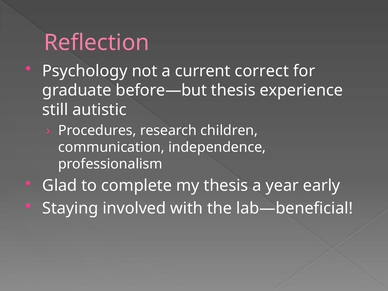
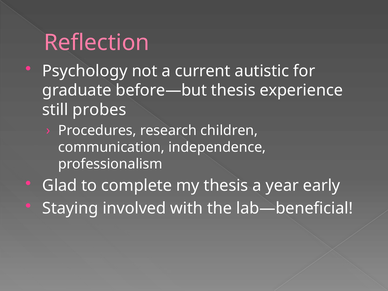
correct: correct -> autistic
autistic: autistic -> probes
